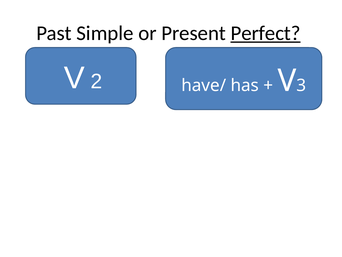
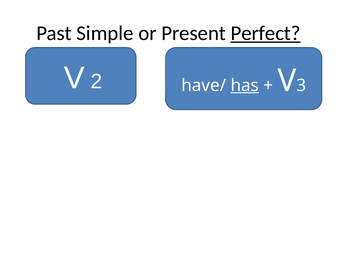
has underline: none -> present
